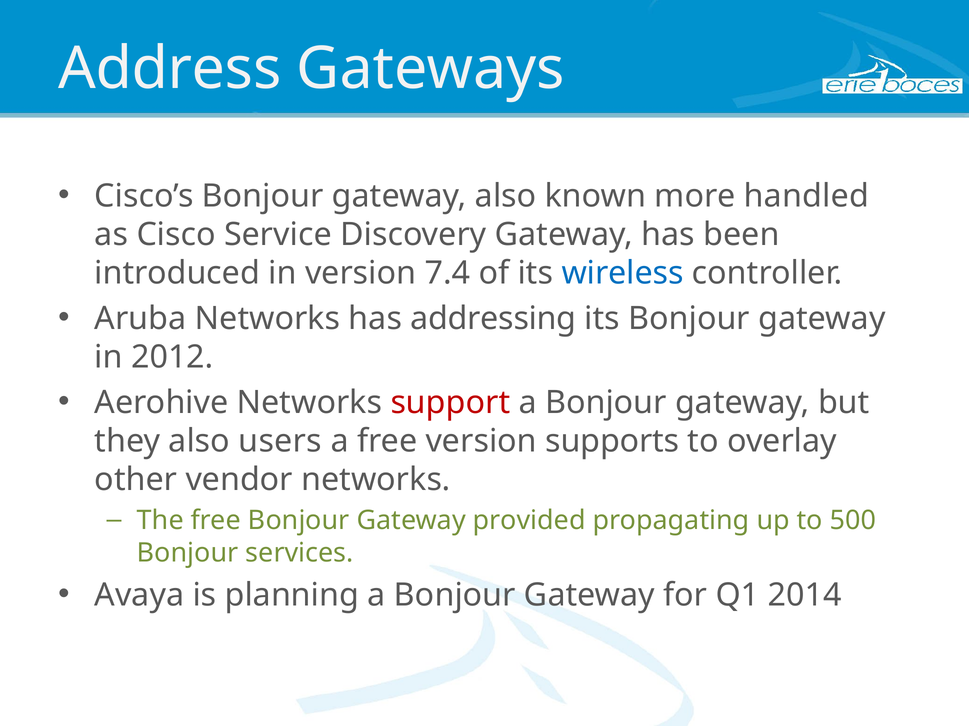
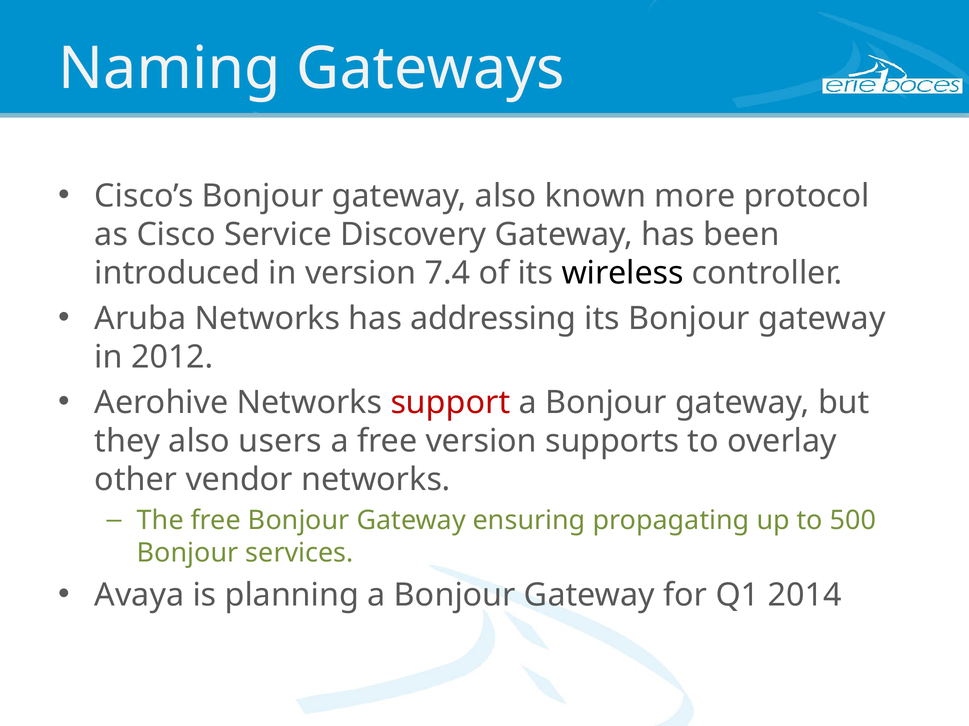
Address: Address -> Naming
handled: handled -> protocol
wireless colour: blue -> black
provided: provided -> ensuring
